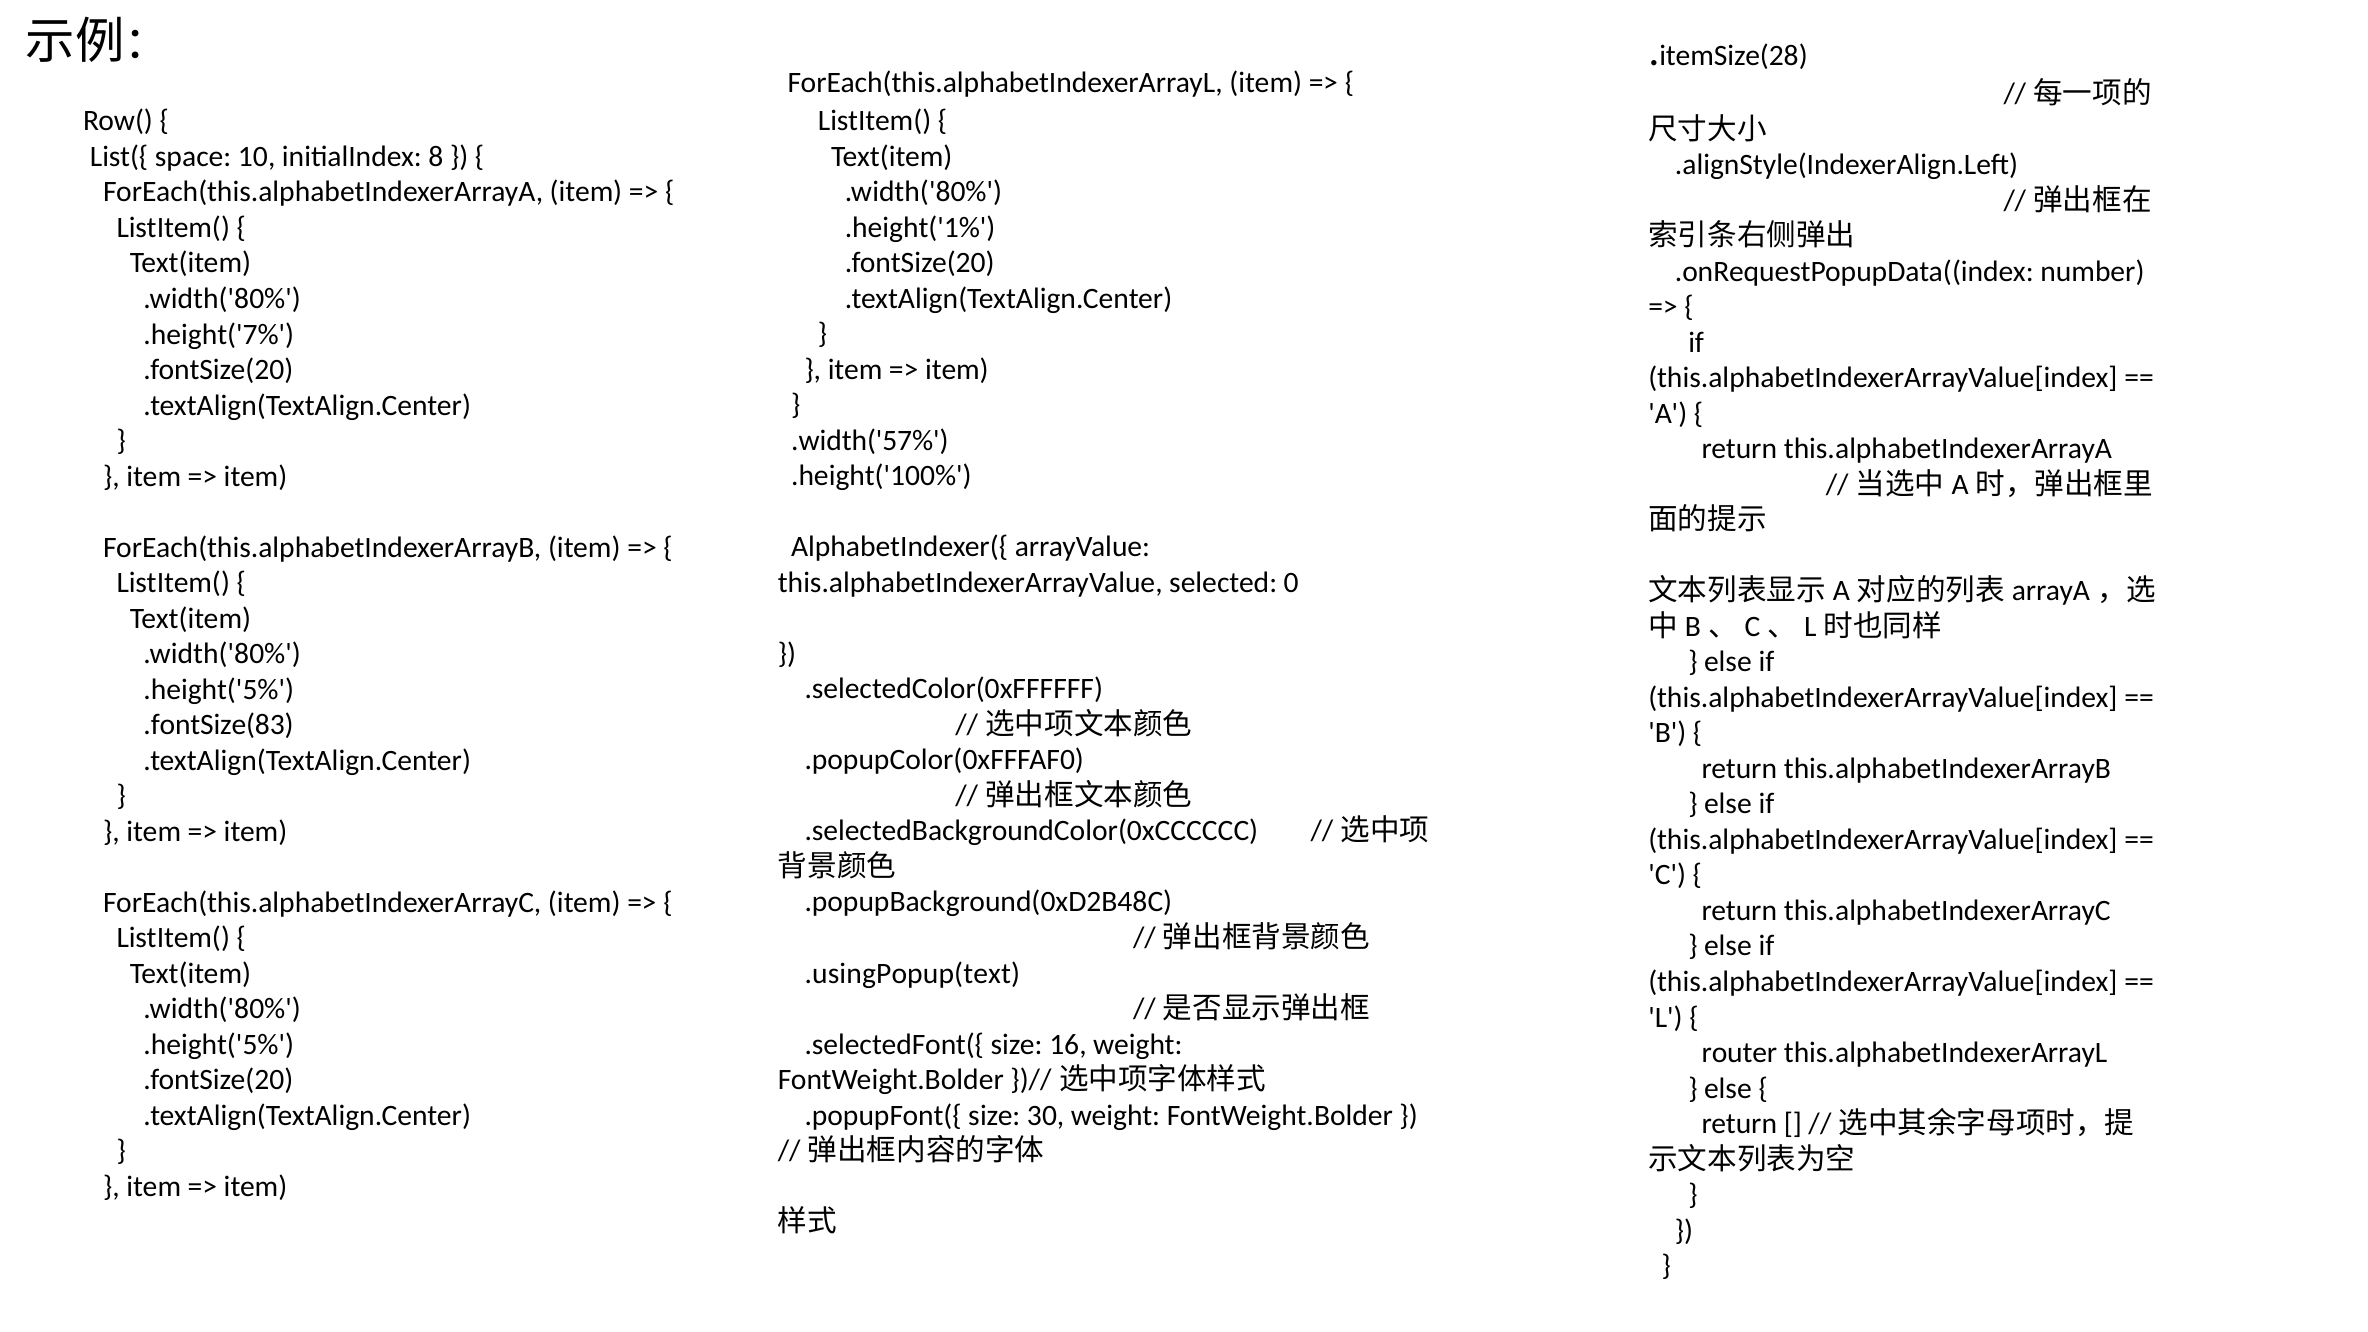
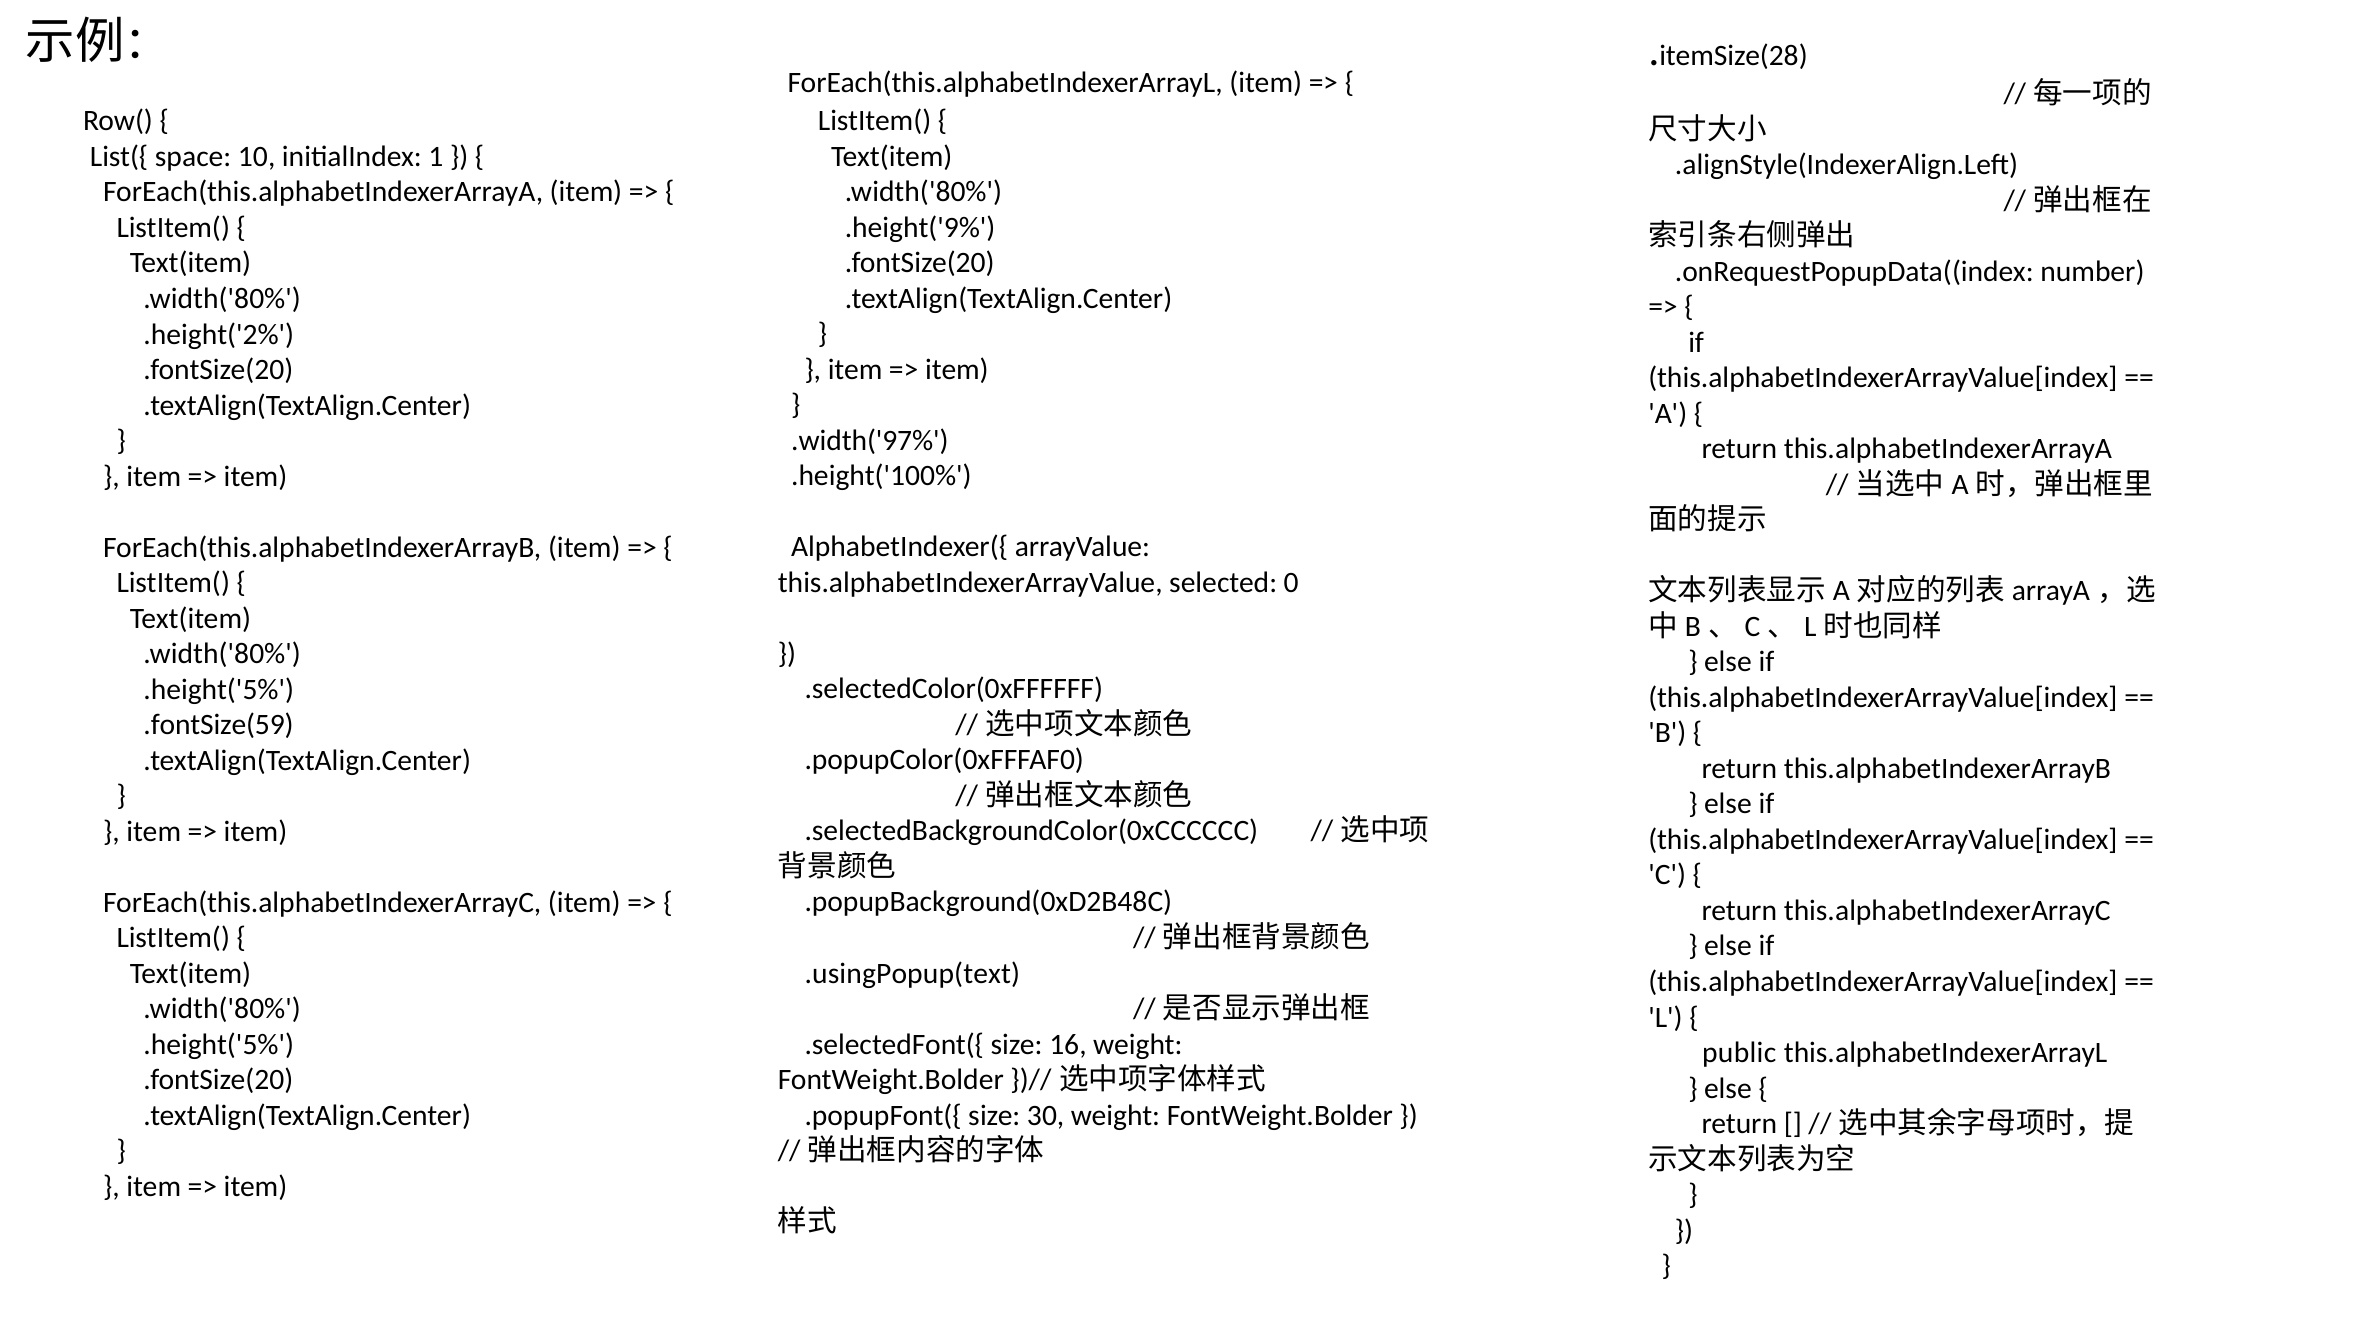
8: 8 -> 1
.height('1%: .height('1% -> .height('9%
.height('7%: .height('7% -> .height('2%
.width('57%: .width('57% -> .width('97%
.fontSize(83: .fontSize(83 -> .fontSize(59
router: router -> public
